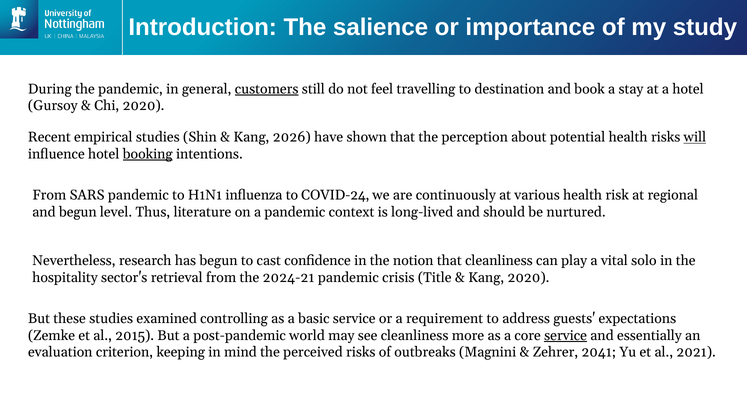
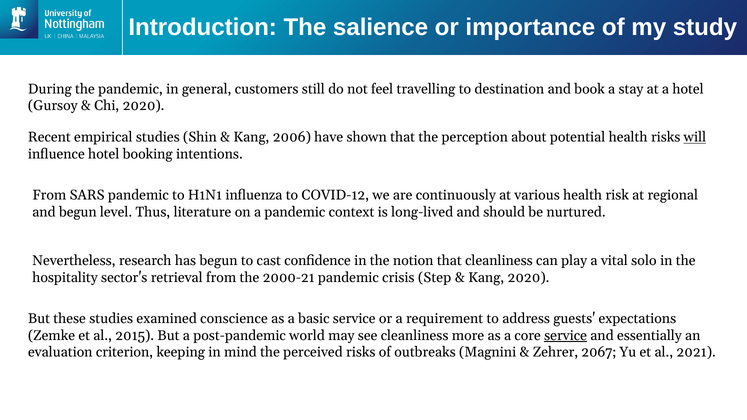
customers underline: present -> none
2026: 2026 -> 2006
booking underline: present -> none
COVID-24: COVID-24 -> COVID-12
2024-21: 2024-21 -> 2000-21
Title: Title -> Step
controlling: controlling -> conscience
2041: 2041 -> 2067
